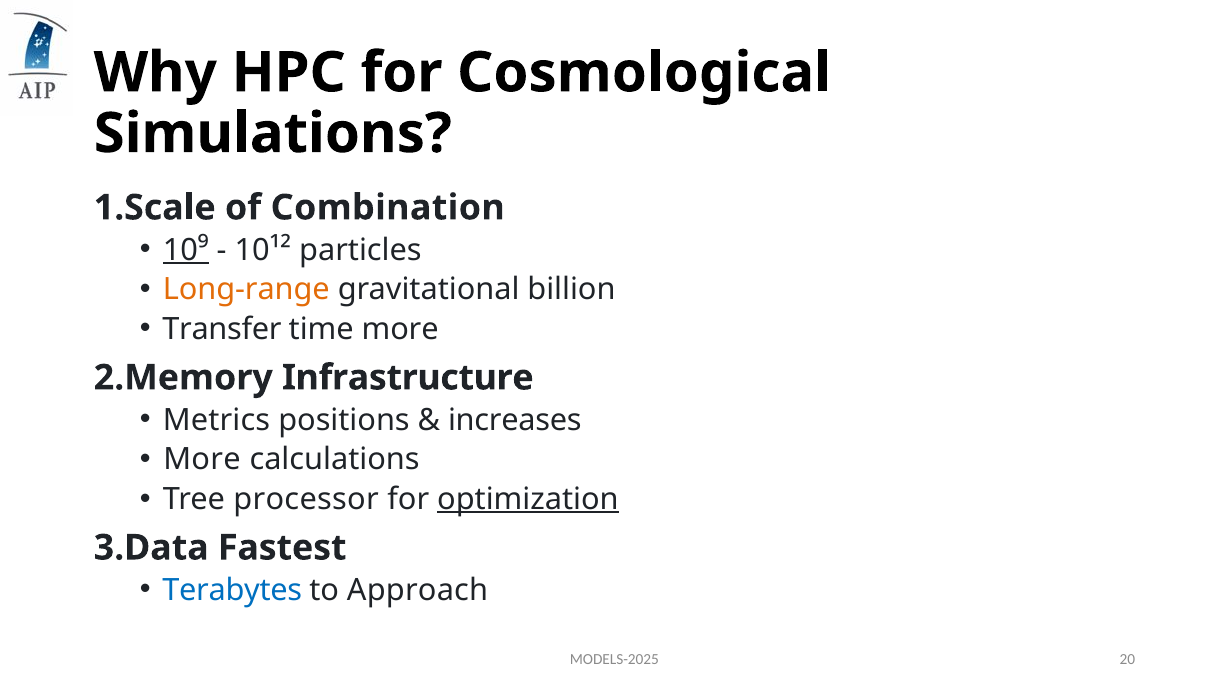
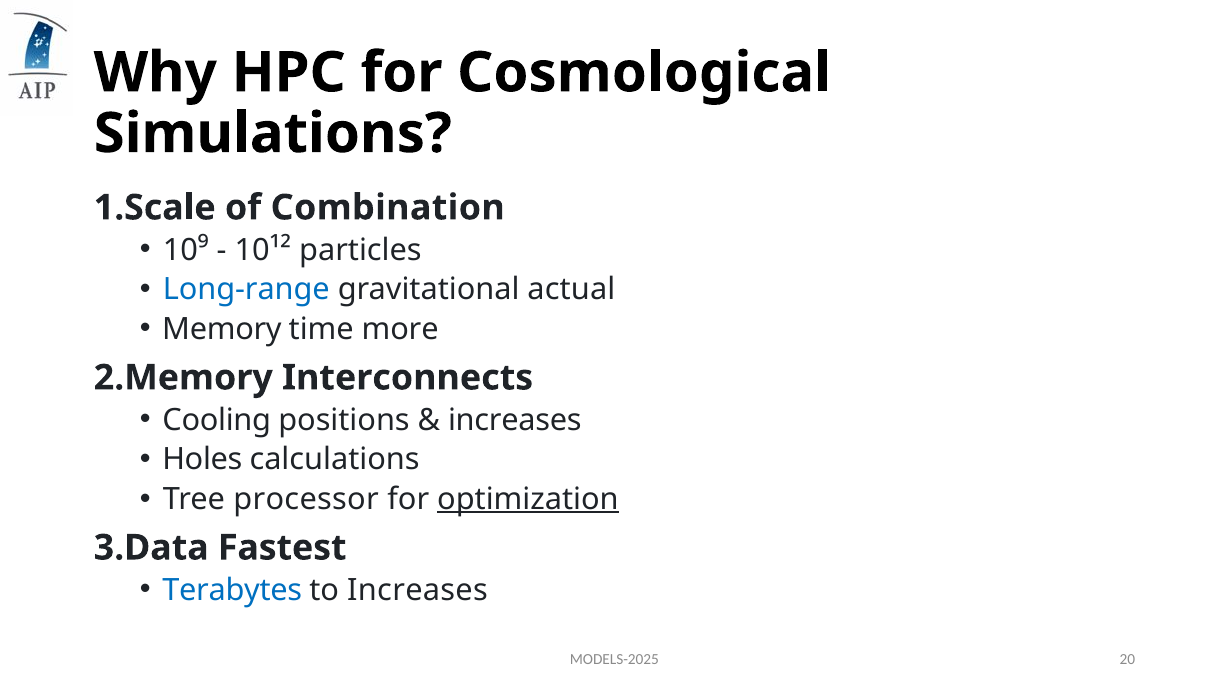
10⁹ underline: present -> none
Long-range colour: orange -> blue
billion: billion -> actual
Transfer: Transfer -> Memory
Infrastructure: Infrastructure -> Interconnects
Metrics: Metrics -> Cooling
More at (202, 460): More -> Holes
to Approach: Approach -> Increases
